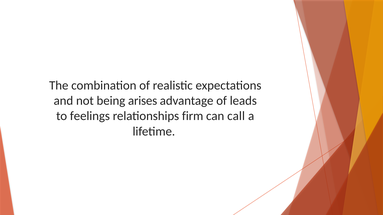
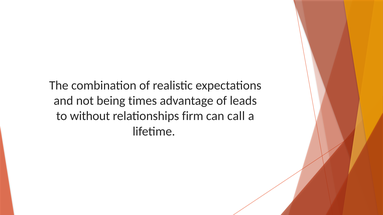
arises: arises -> times
feelings: feelings -> without
